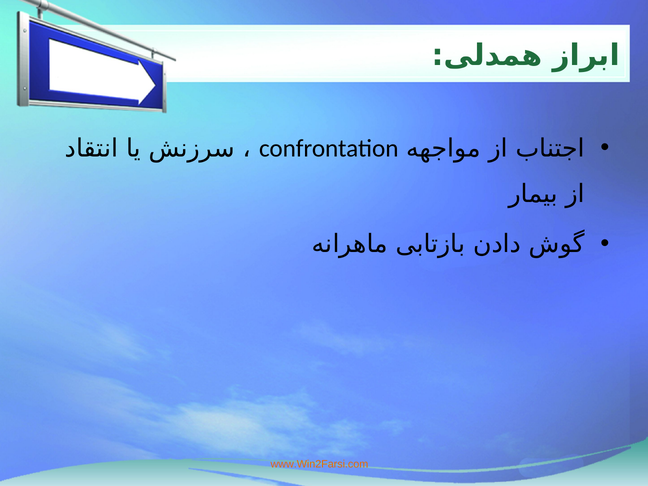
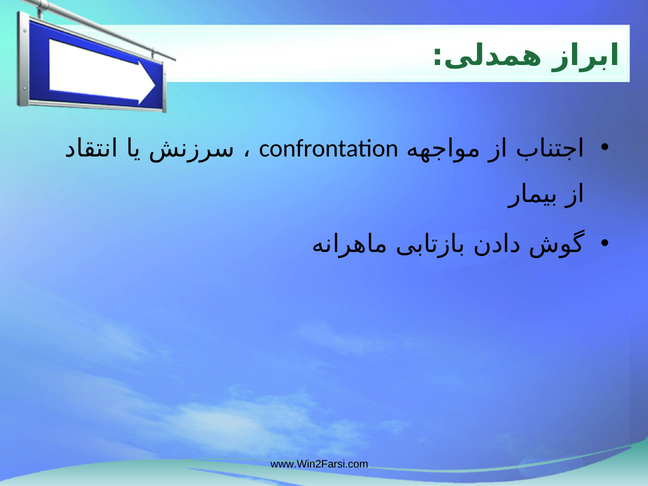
www.Win2Farsi.com colour: orange -> black
